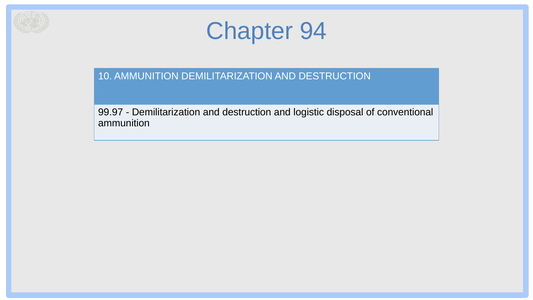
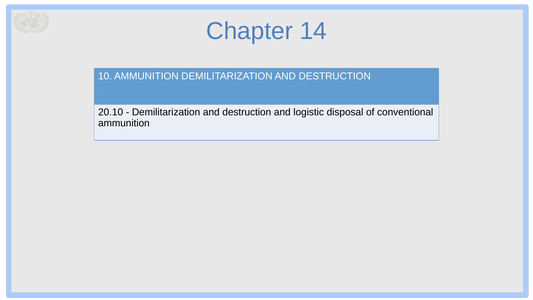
94: 94 -> 14
99.97: 99.97 -> 20.10
